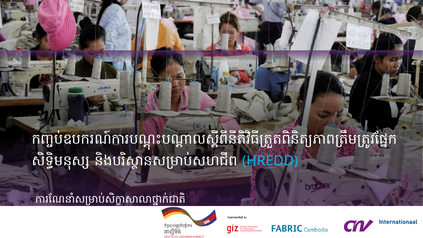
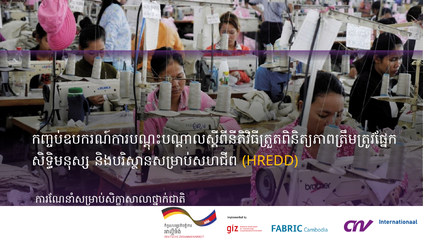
HREDD colour: light blue -> yellow
